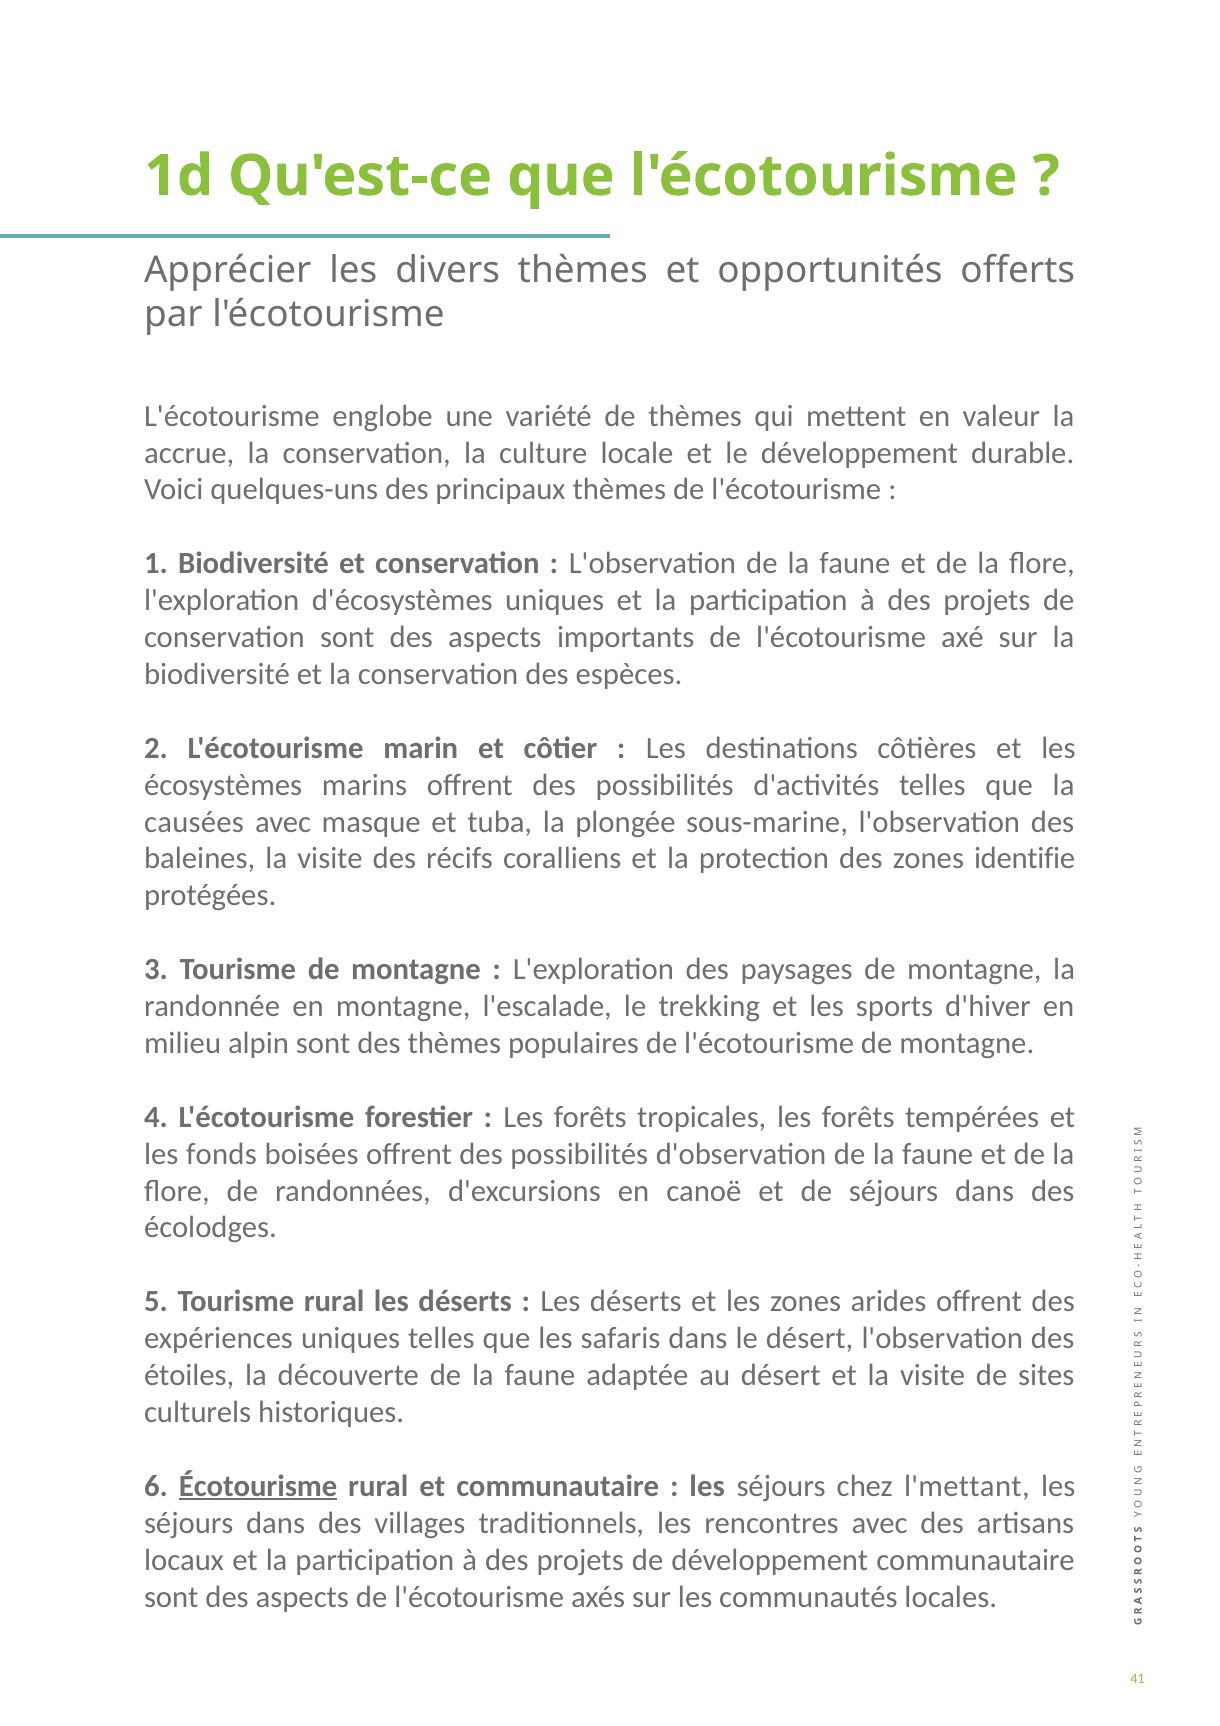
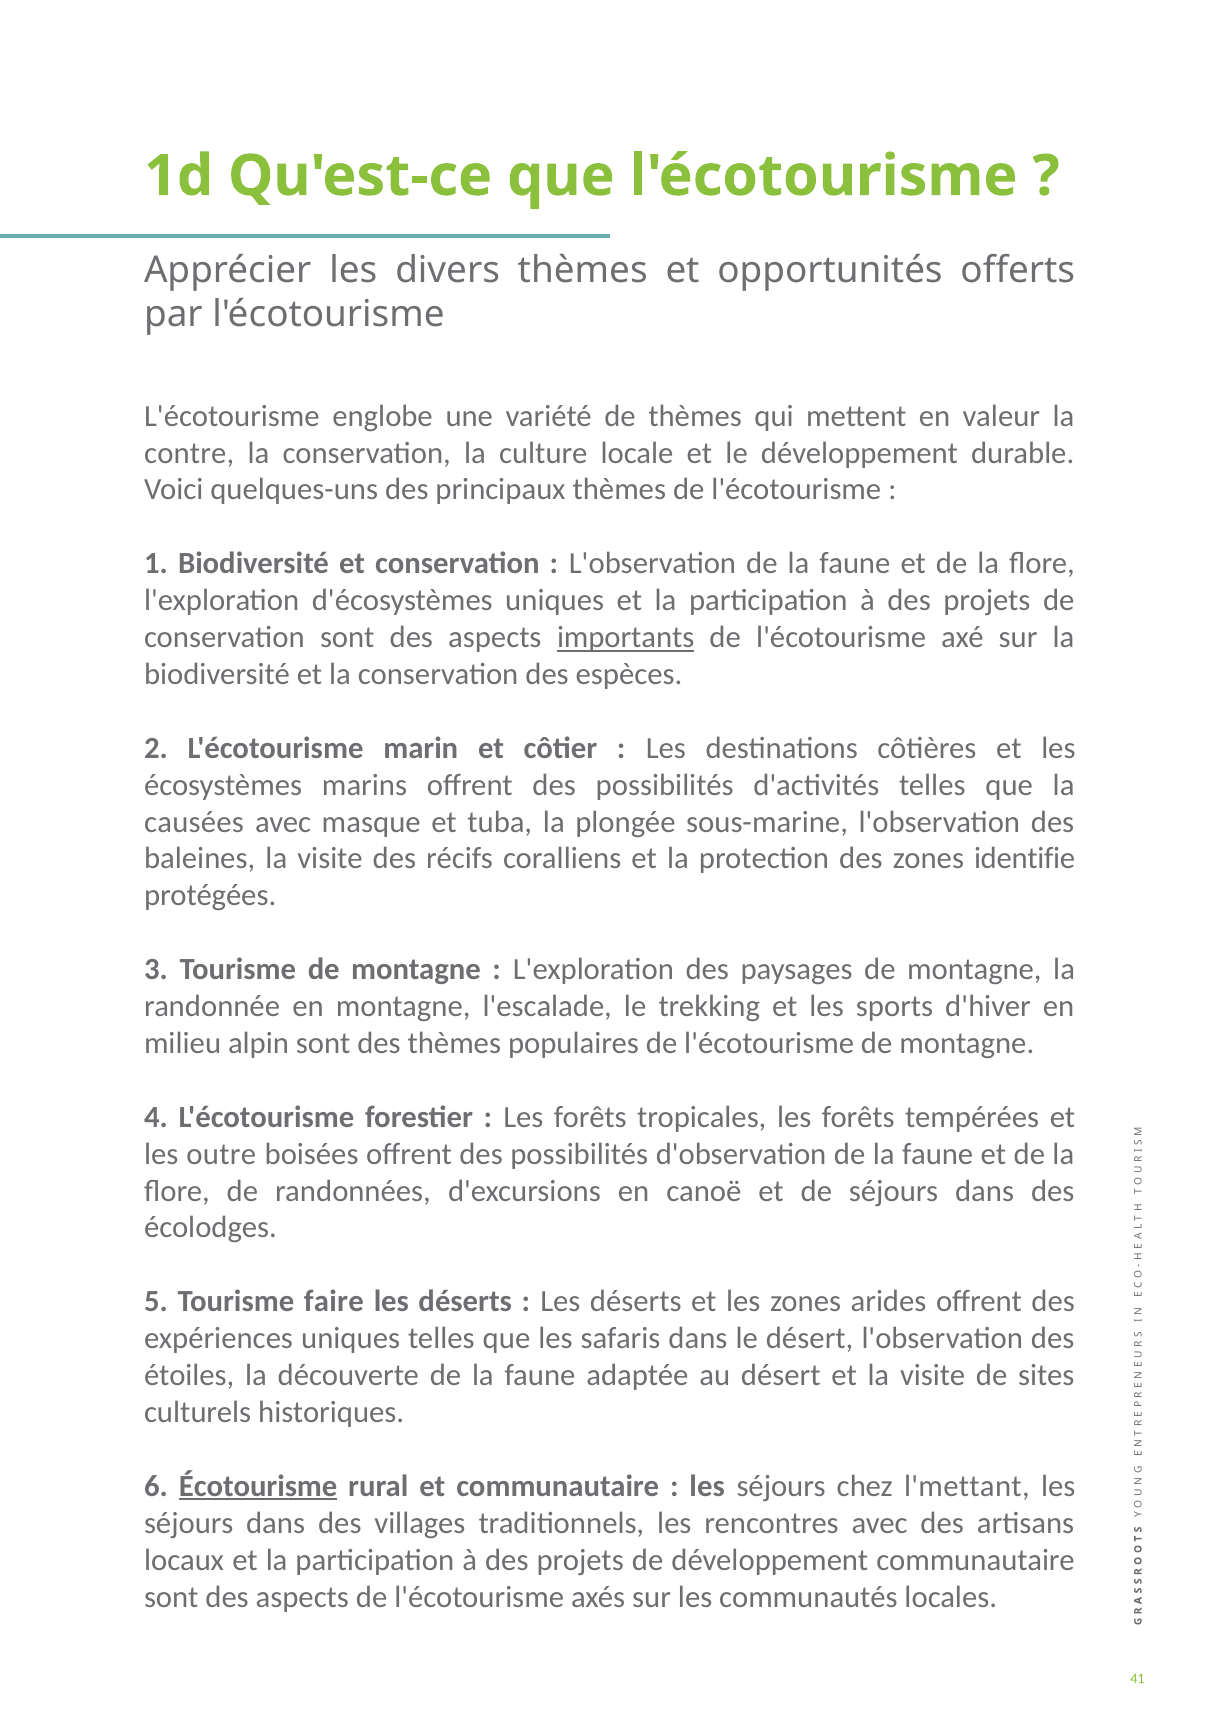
accrue: accrue -> contre
importants underline: none -> present
fonds: fonds -> outre
Tourisme rural: rural -> faire
